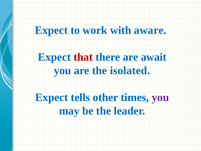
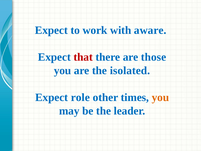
await: await -> those
tells: tells -> role
you at (160, 97) colour: purple -> orange
